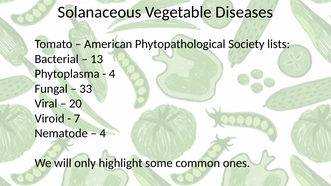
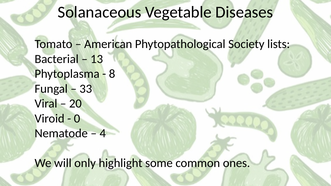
4 at (112, 74): 4 -> 8
7: 7 -> 0
